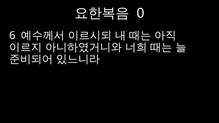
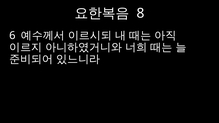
0: 0 -> 8
